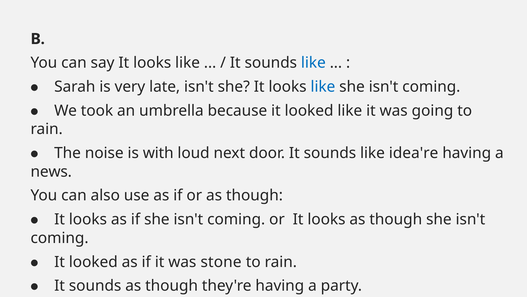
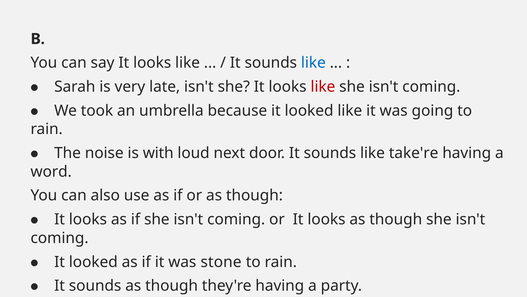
like at (323, 87) colour: blue -> red
idea're: idea're -> take're
news: news -> word
